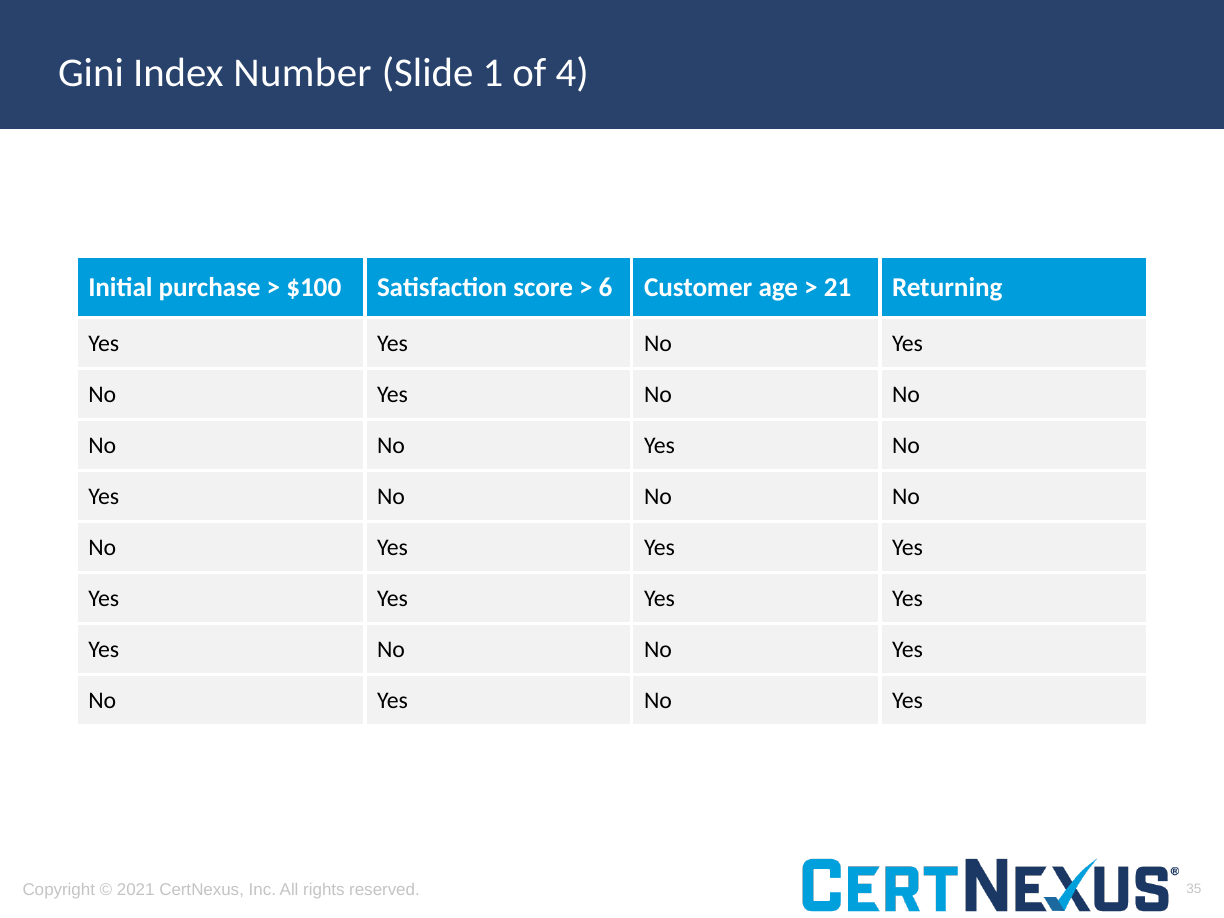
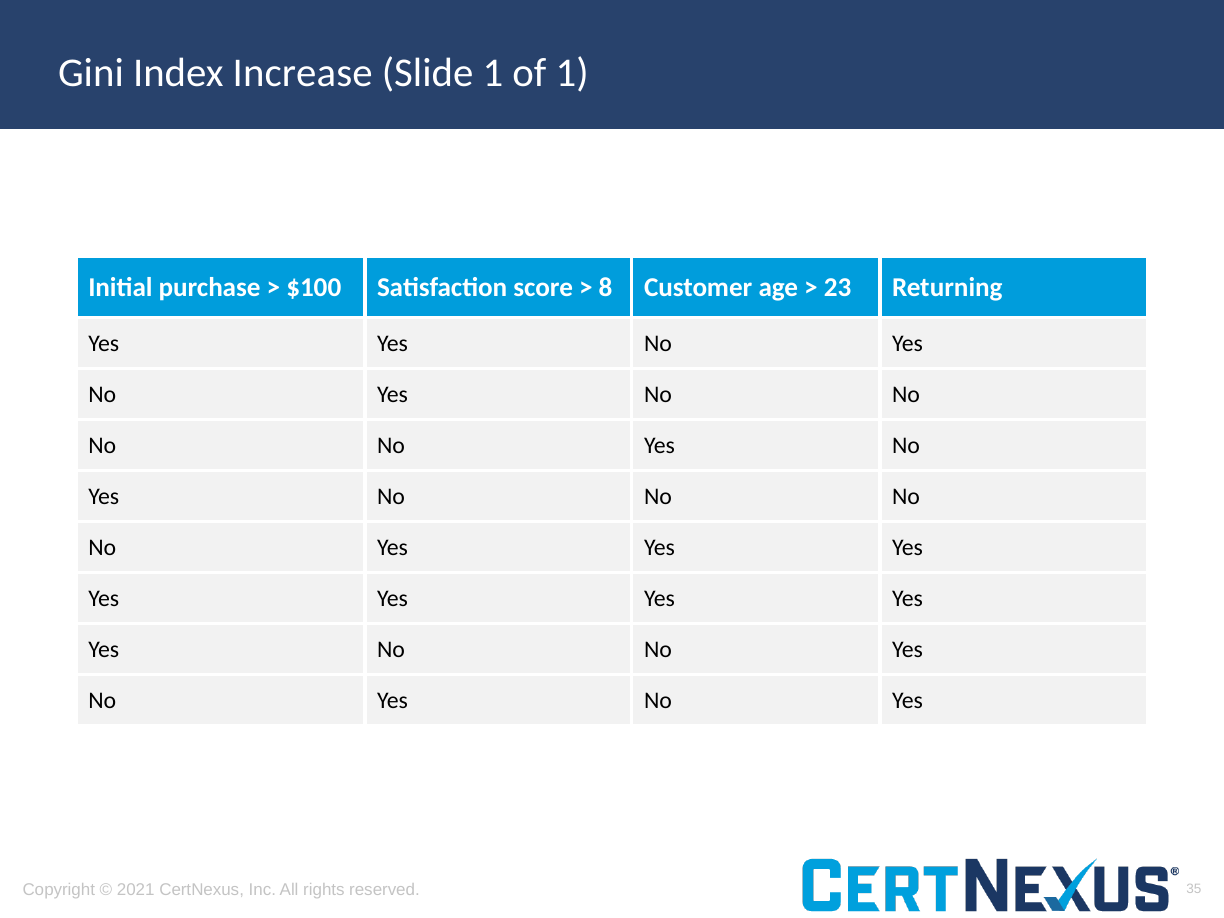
Number: Number -> Increase
of 4: 4 -> 1
6: 6 -> 8
21: 21 -> 23
